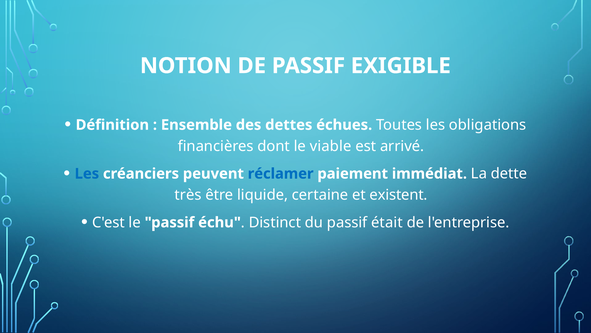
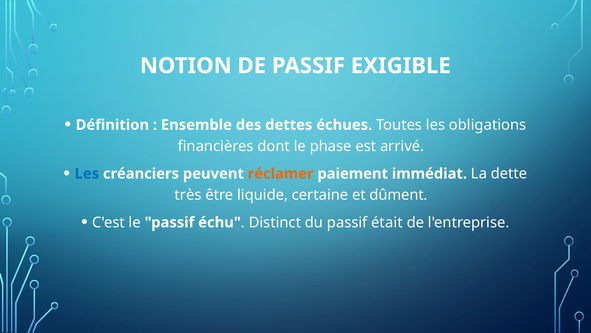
viable: viable -> phase
réclamer colour: blue -> orange
existent: existent -> dûment
